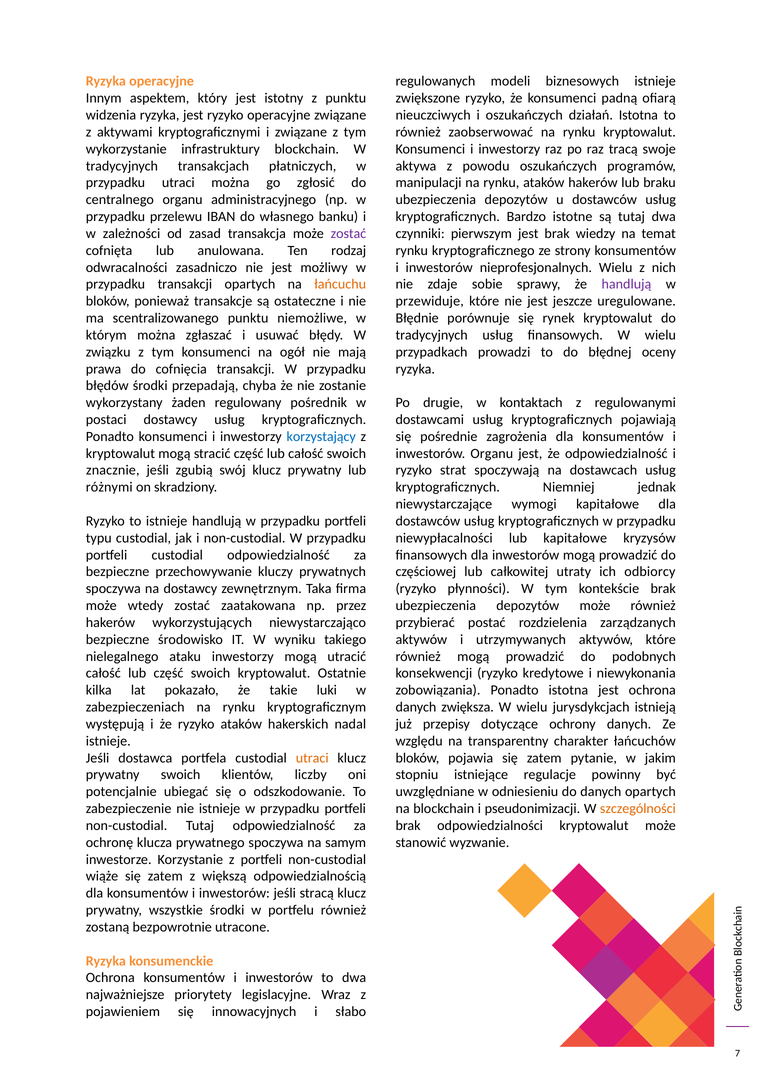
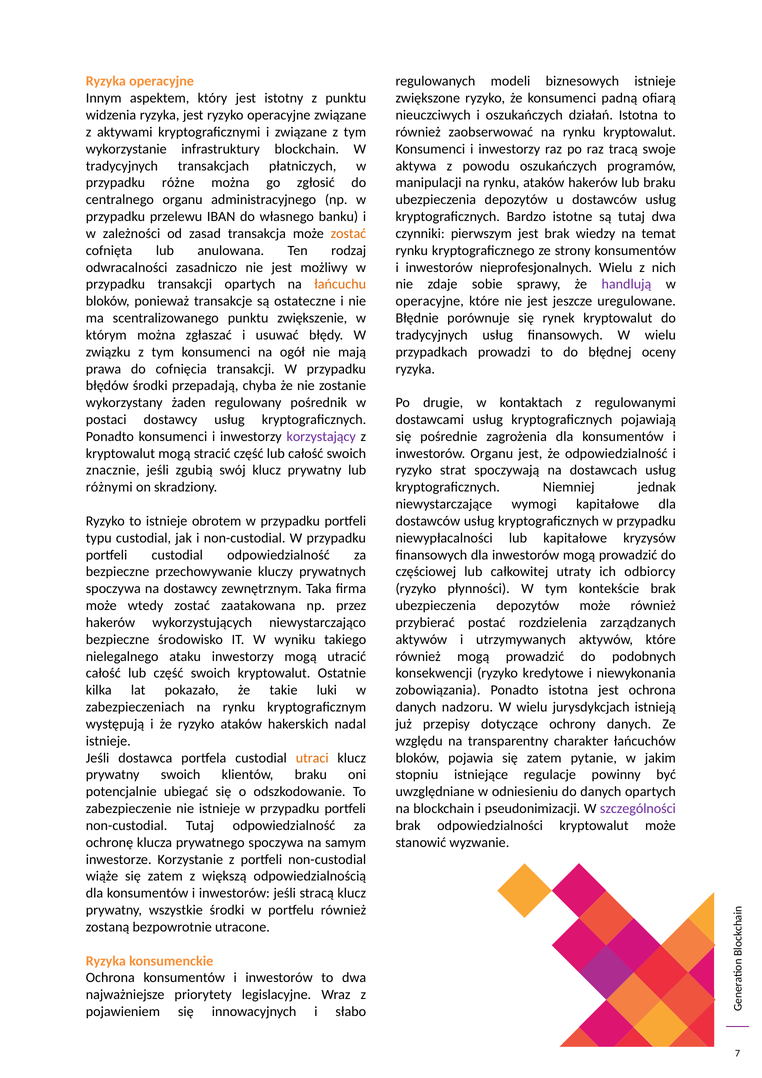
przypadku utraci: utraci -> różne
zostać at (348, 233) colour: purple -> orange
przewiduje at (430, 301): przewiduje -> operacyjne
niemożliwe: niemożliwe -> zwiększenie
korzystający colour: blue -> purple
istnieje handlują: handlują -> obrotem
zwiększa: zwiększa -> nadzoru
klientów liczby: liczby -> braku
szczególności colour: orange -> purple
